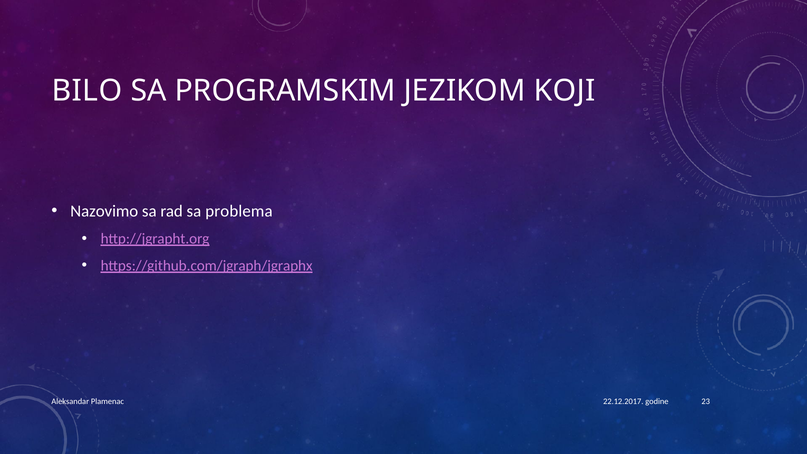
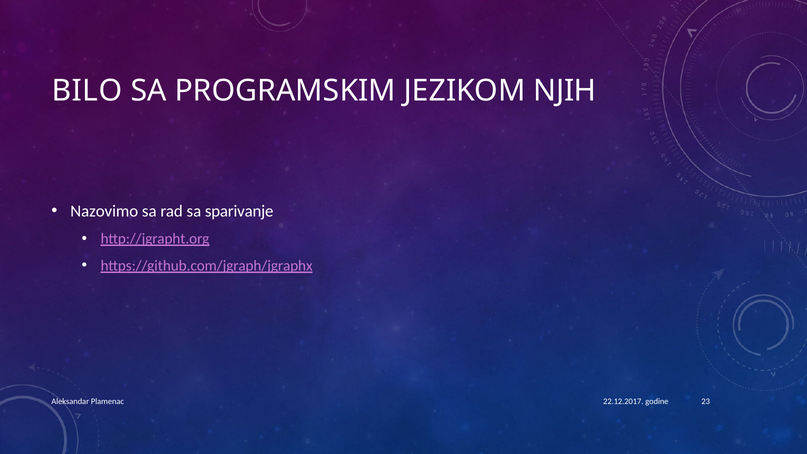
KOJI: KOJI -> NJIH
problema: problema -> sparivanje
